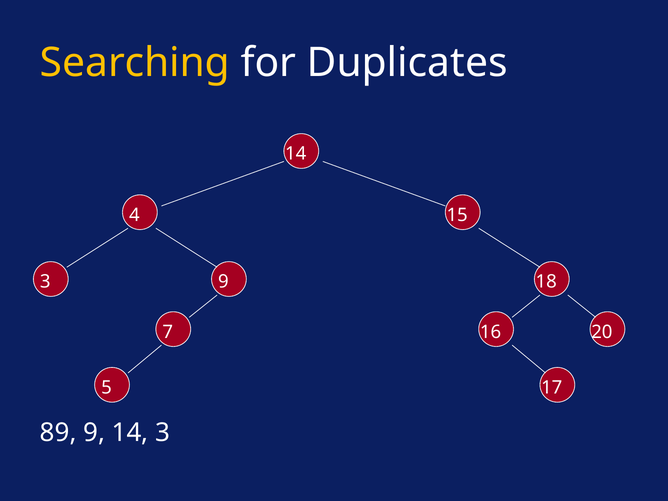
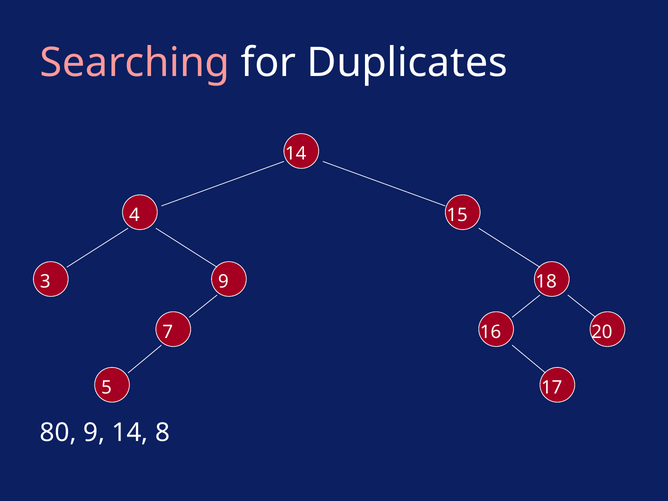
Searching colour: yellow -> pink
89: 89 -> 80
14 3: 3 -> 8
